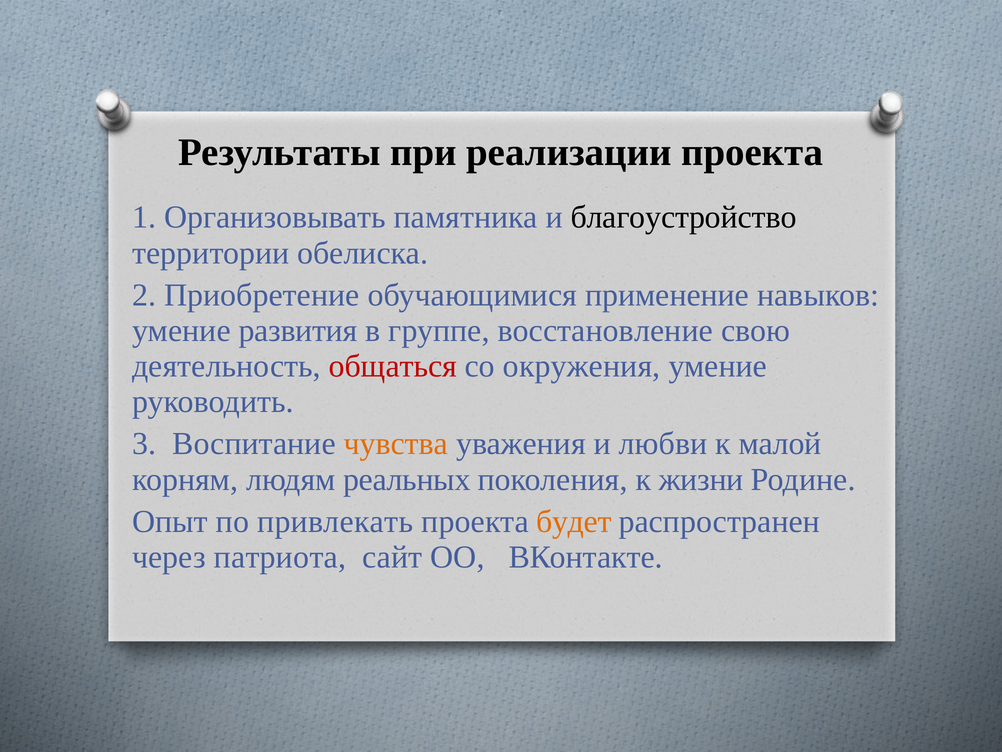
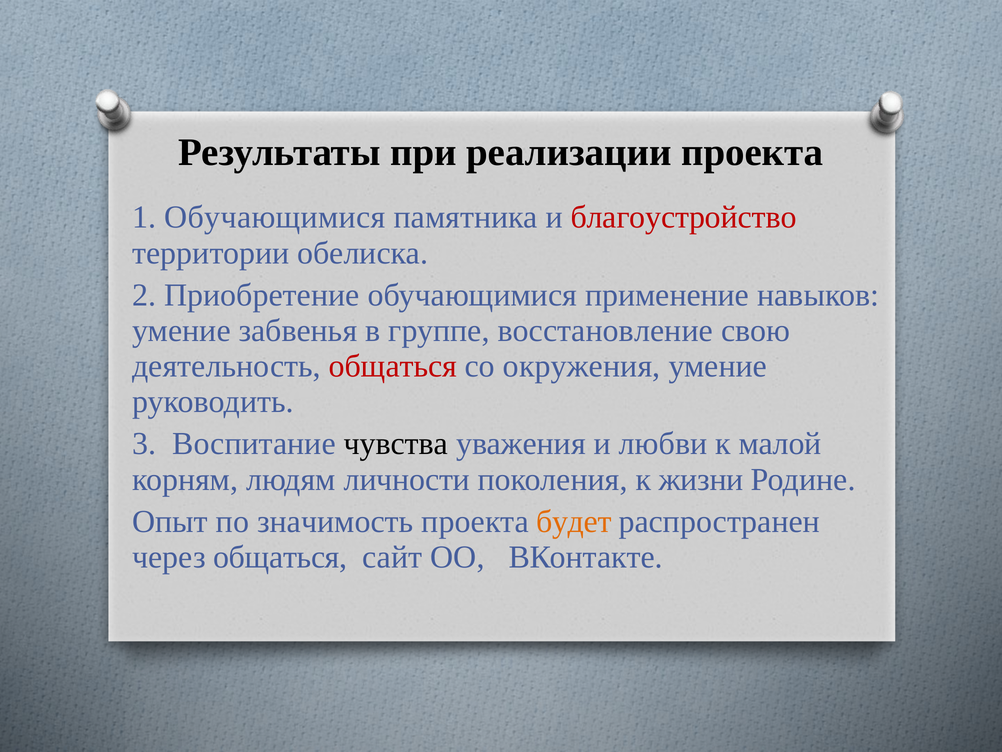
1 Организовывать: Организовывать -> Обучающимися
благоустройство colour: black -> red
развития: развития -> забвенья
чувства colour: orange -> black
реальных: реальных -> личности
привлекать: привлекать -> значимость
через патриота: патриота -> общаться
